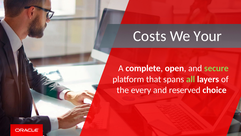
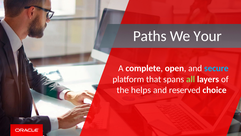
Costs: Costs -> Paths
secure colour: light green -> light blue
every: every -> helps
